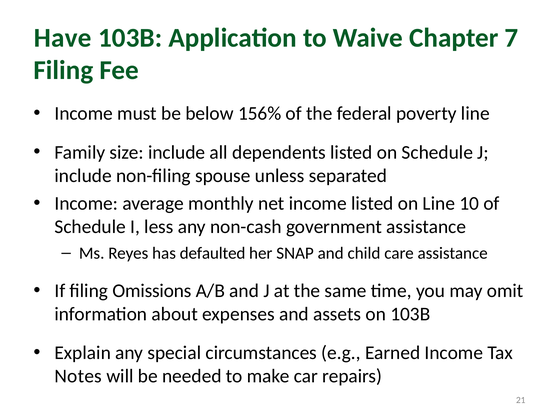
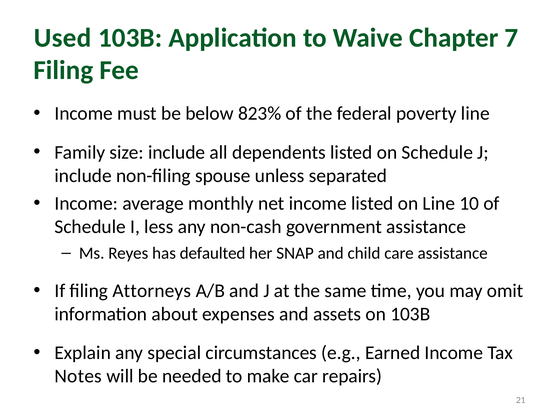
Have: Have -> Used
156%: 156% -> 823%
Omissions: Omissions -> Attorneys
